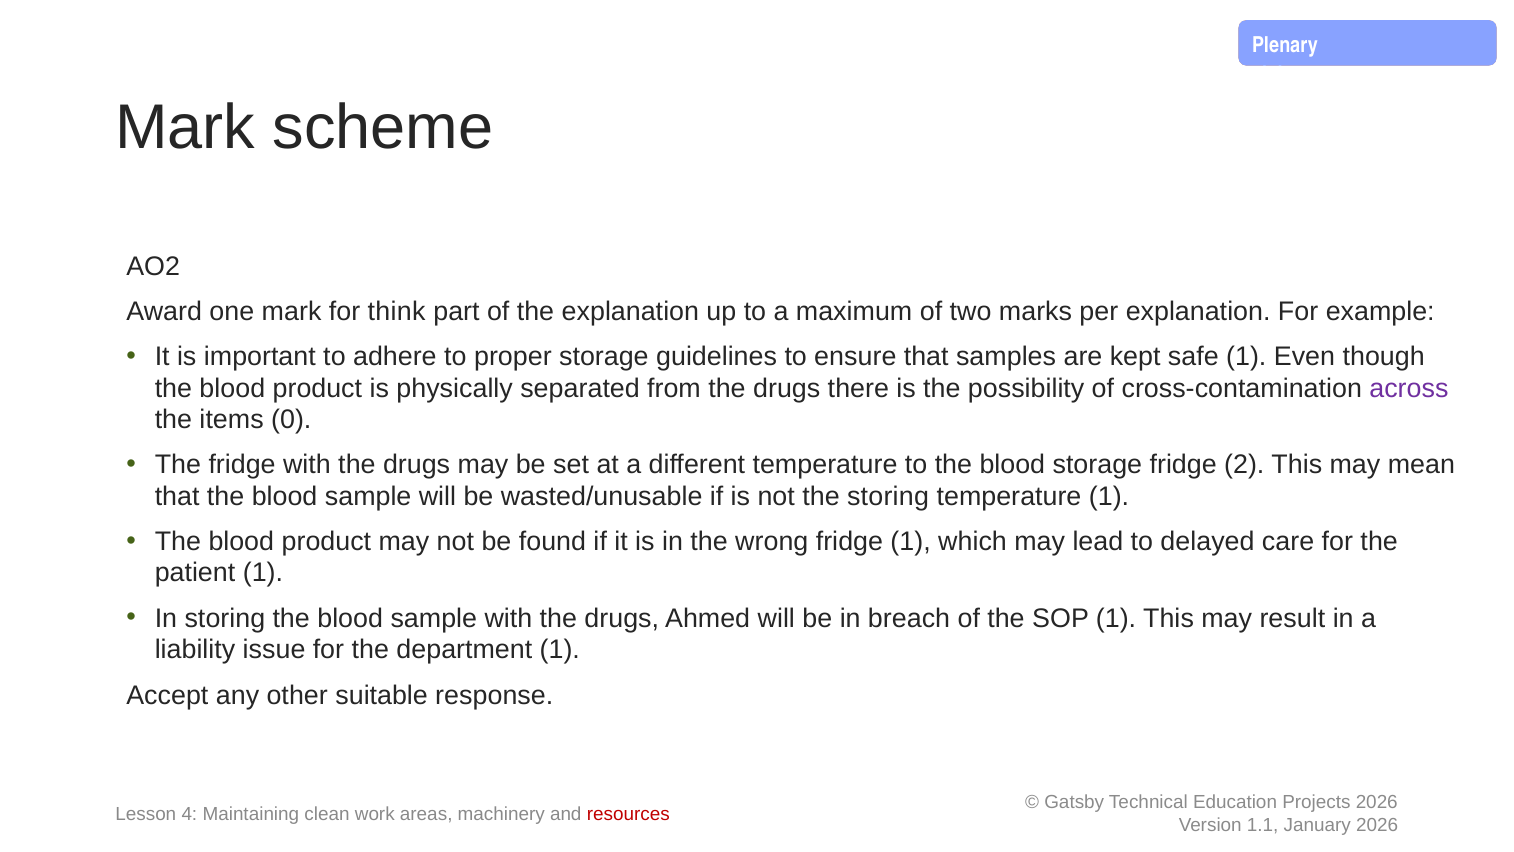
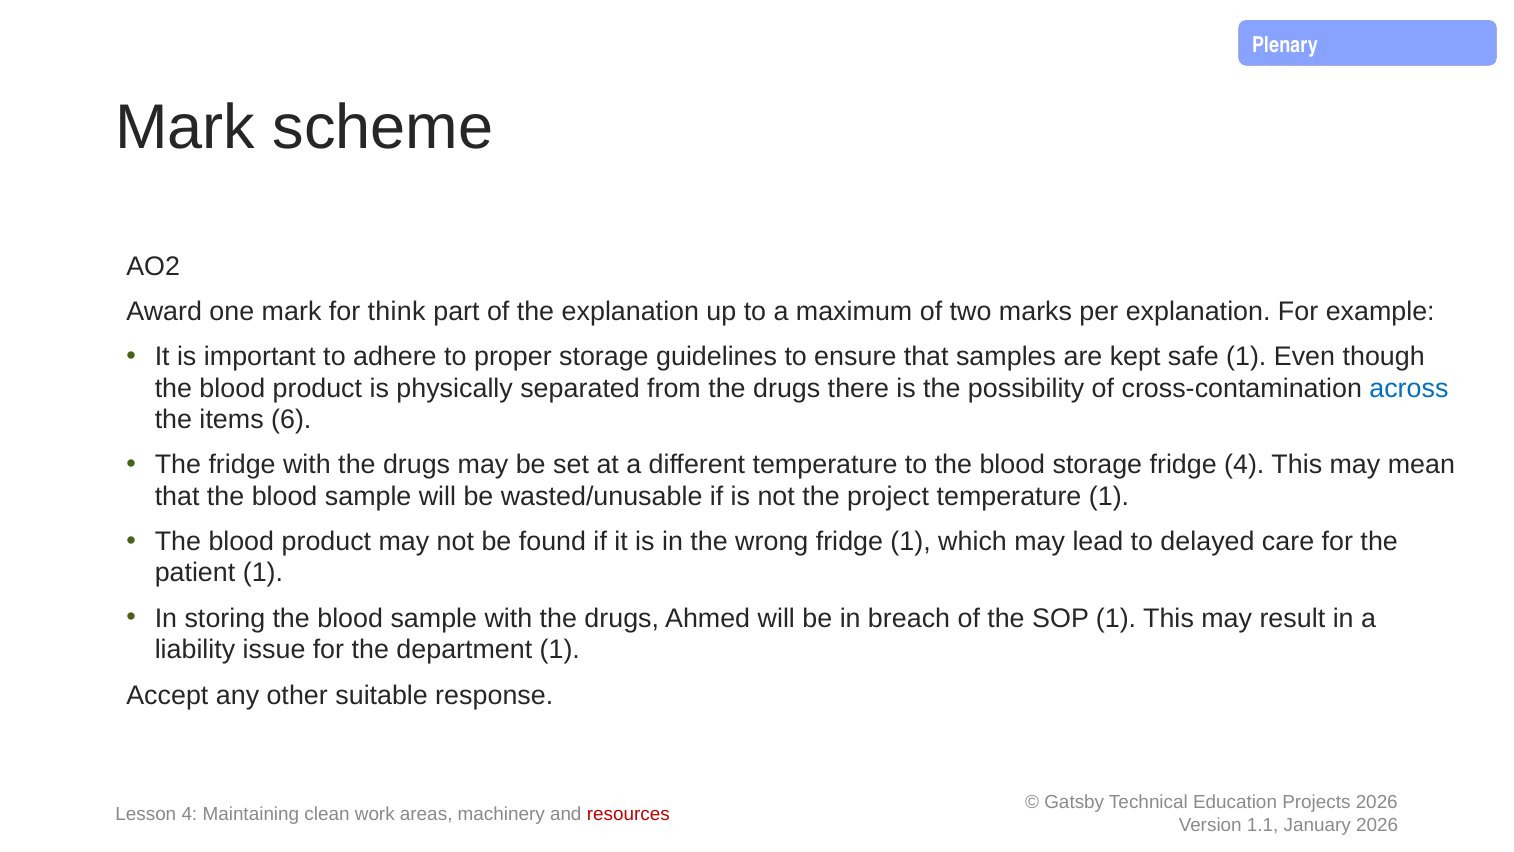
across colour: purple -> blue
0: 0 -> 6
fridge 2: 2 -> 4
the storing: storing -> project
